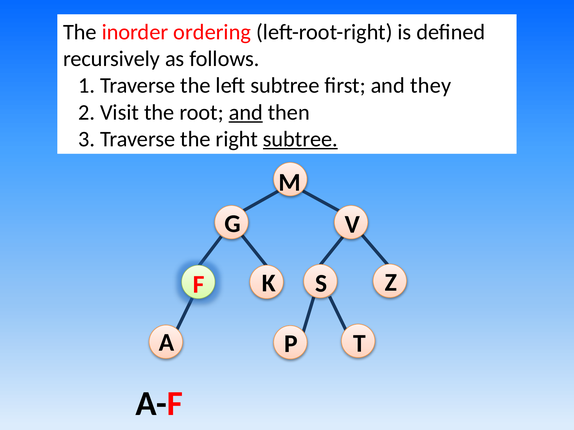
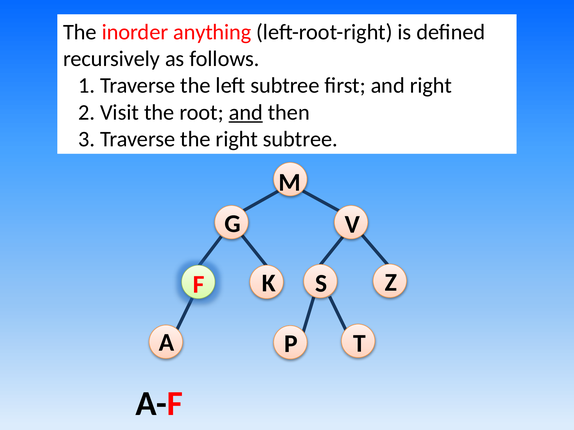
ordering: ordering -> anything
and they: they -> right
subtree at (300, 139) underline: present -> none
